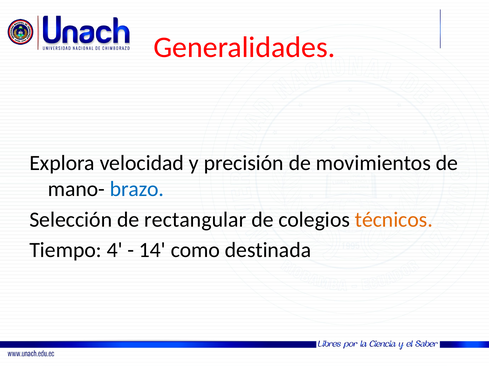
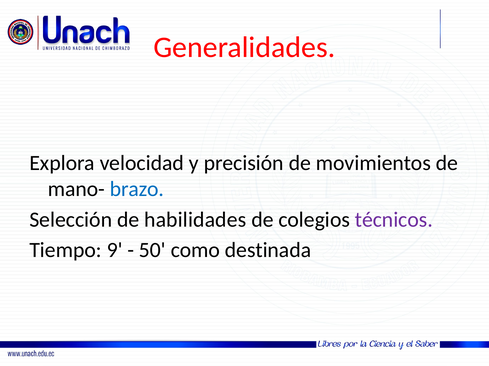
rectangular: rectangular -> habilidades
técnicos colour: orange -> purple
4: 4 -> 9
14: 14 -> 50
